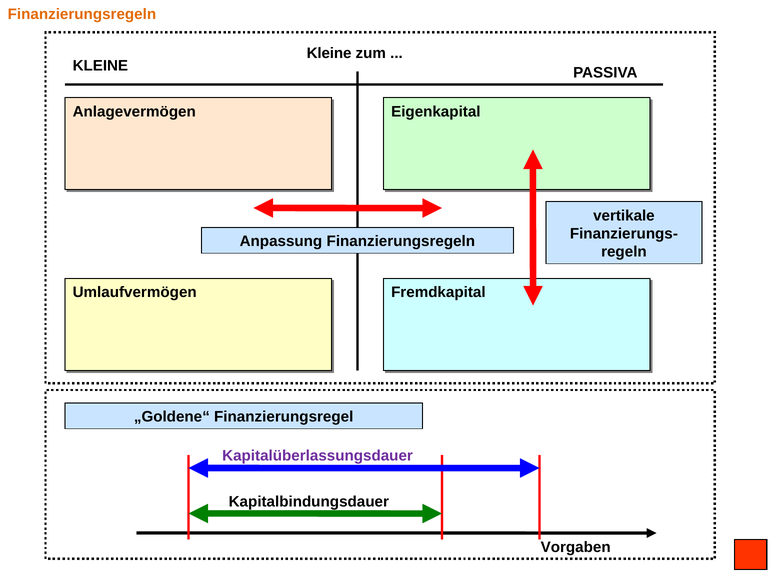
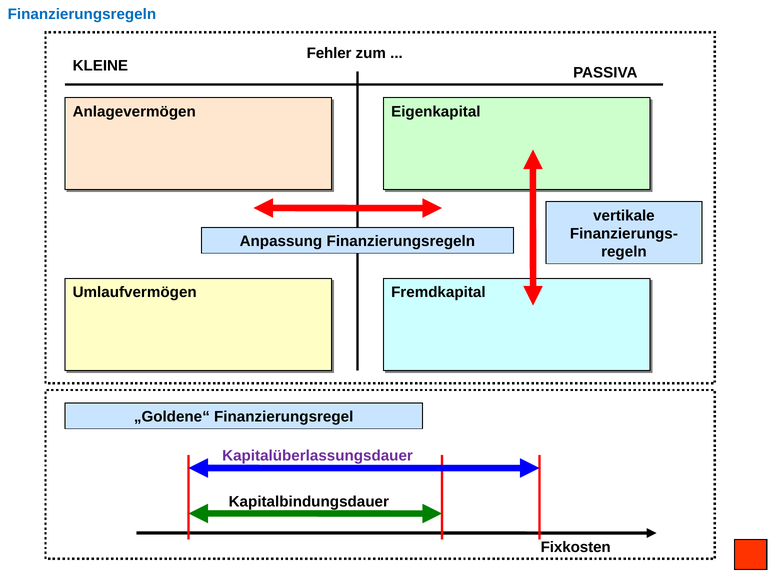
Finanzierungsregeln at (82, 14) colour: orange -> blue
Kleine at (329, 53): Kleine -> Fehler
Vorgaben: Vorgaben -> Fixkosten
